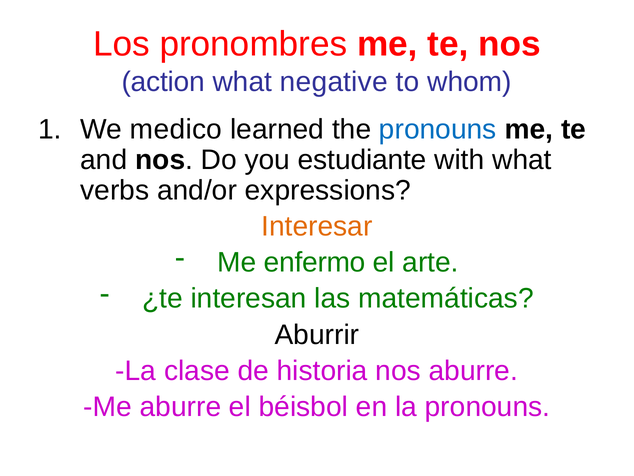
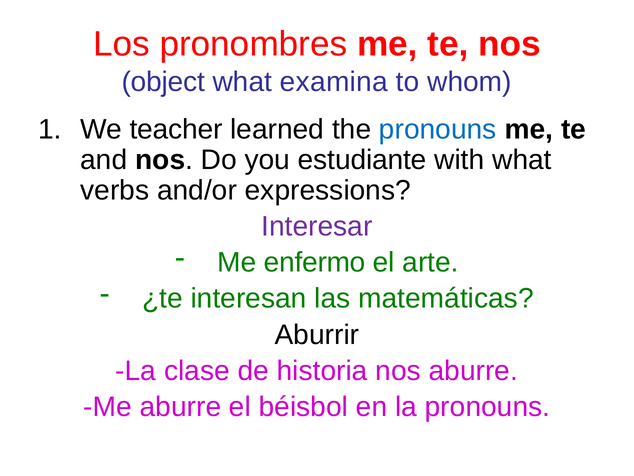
action: action -> object
negative: negative -> examina
medico: medico -> teacher
Interesar colour: orange -> purple
